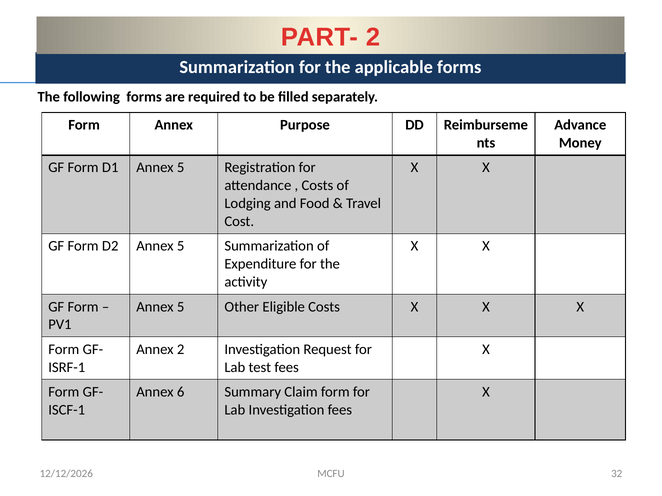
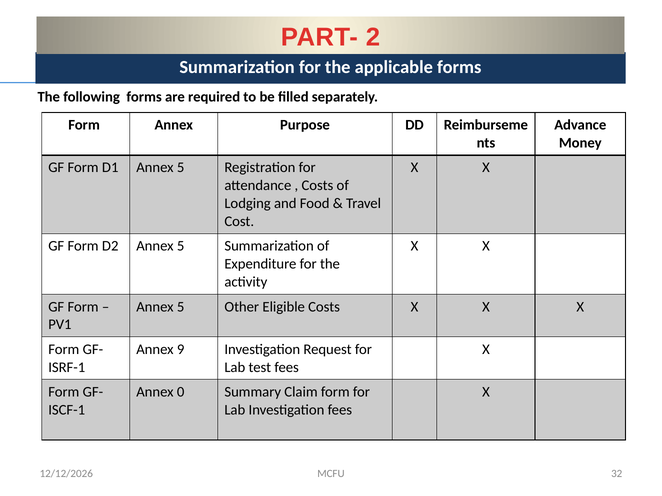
Annex 2: 2 -> 9
6: 6 -> 0
